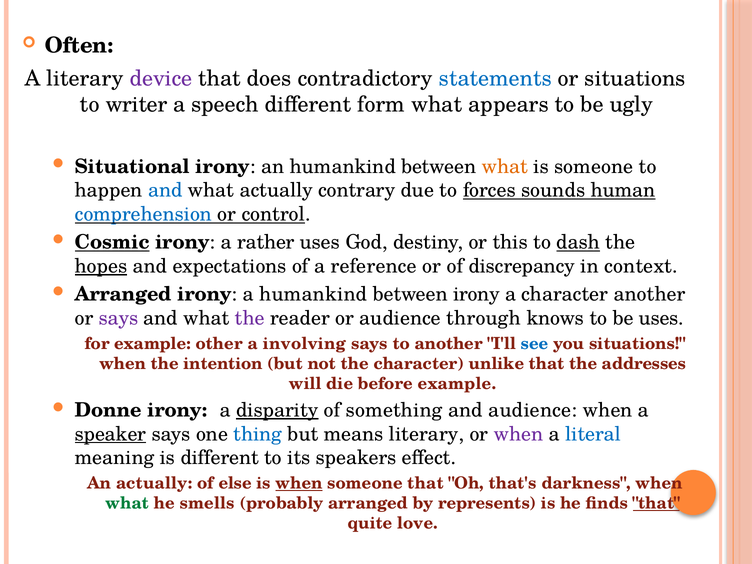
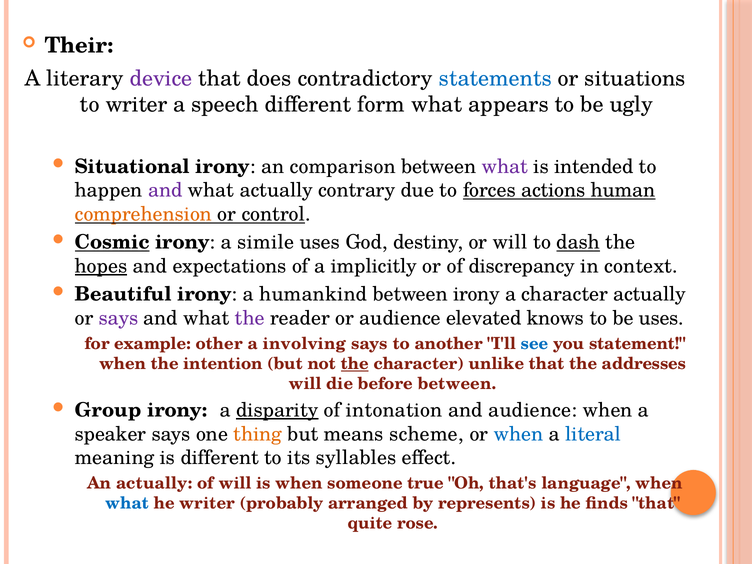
Often: Often -> Their
an humankind: humankind -> comparison
what at (505, 167) colour: orange -> purple
is someone: someone -> intended
and at (165, 190) colour: blue -> purple
sounds: sounds -> actions
comprehension colour: blue -> orange
rather: rather -> simile
or this: this -> will
reference: reference -> implicitly
Arranged at (123, 294): Arranged -> Beautiful
character another: another -> actually
through: through -> elevated
you situations: situations -> statement
the at (355, 364) underline: none -> present
before example: example -> between
Donne: Donne -> Group
something: something -> intonation
speaker underline: present -> none
thing colour: blue -> orange
means literary: literary -> scheme
when at (518, 434) colour: purple -> blue
speakers: speakers -> syllables
of else: else -> will
when at (299, 483) underline: present -> none
someone that: that -> true
darkness: darkness -> language
what at (127, 503) colour: green -> blue
he smells: smells -> writer
that at (656, 503) underline: present -> none
love: love -> rose
